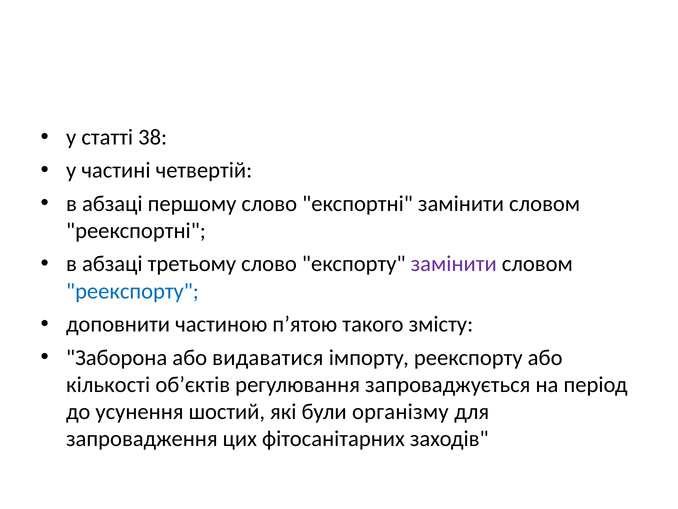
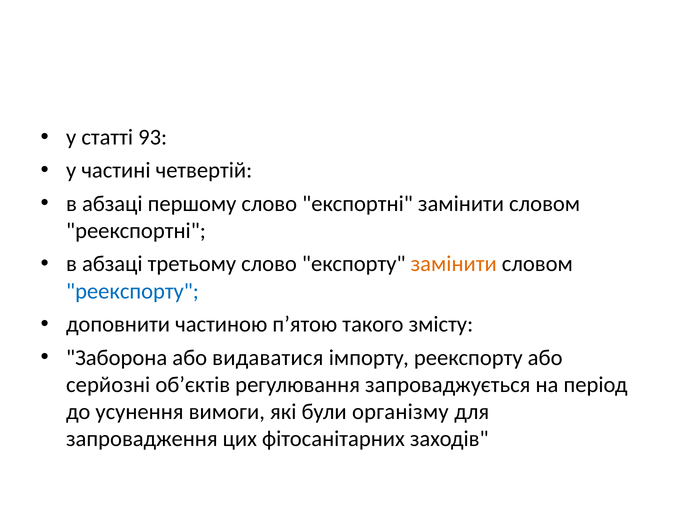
38: 38 -> 93
замінити at (454, 264) colour: purple -> orange
кількості: кількості -> серйозні
шостий: шостий -> вимоги
